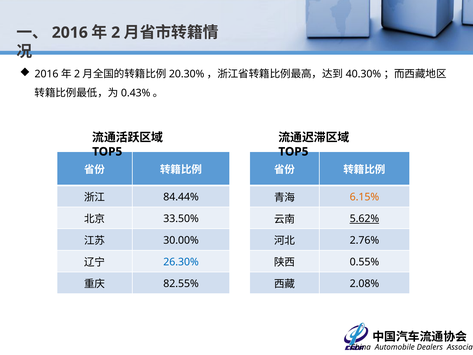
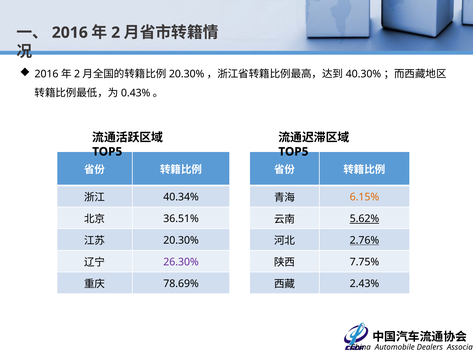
84.44%: 84.44% -> 40.34%
33.50%: 33.50% -> 36.51%
30.00%: 30.00% -> 20.30%
2.76% underline: none -> present
26.30% colour: blue -> purple
0.55%: 0.55% -> 7.75%
82.55%: 82.55% -> 78.69%
2.08%: 2.08% -> 2.43%
